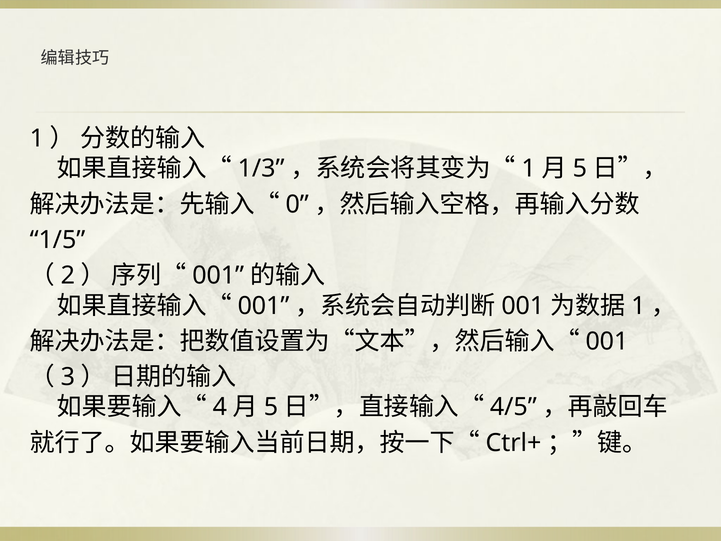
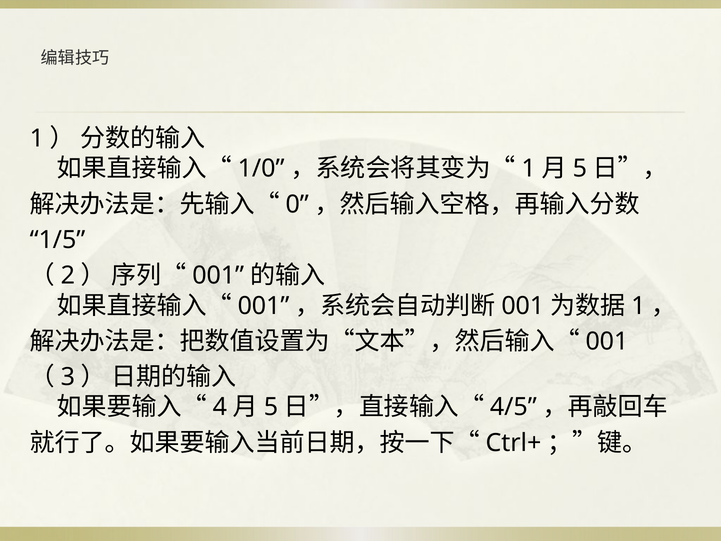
1/3: 1/3 -> 1/0
